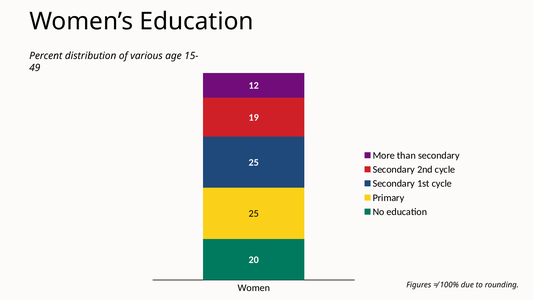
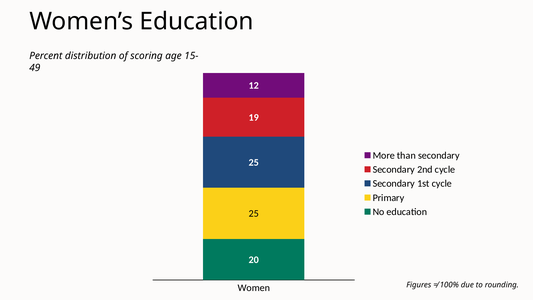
various: various -> scoring
